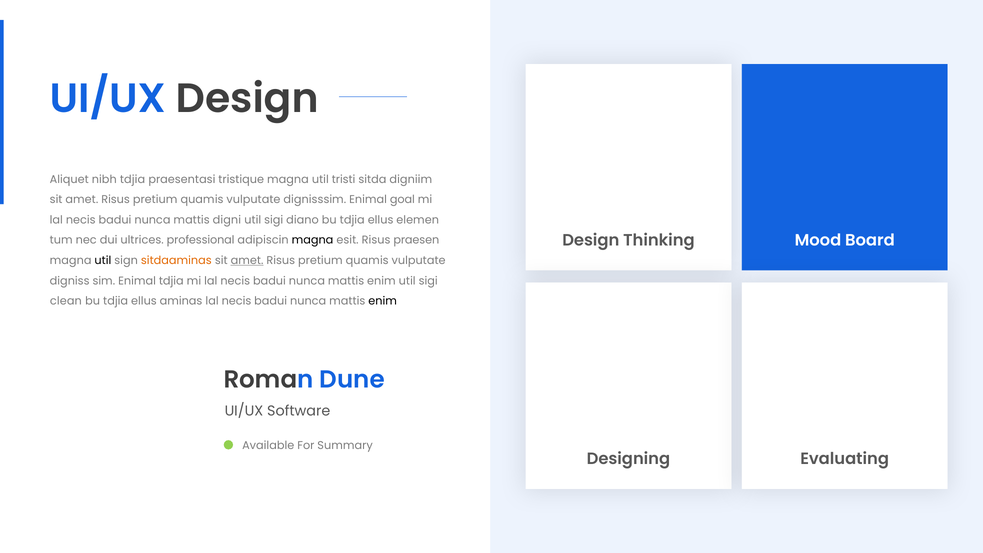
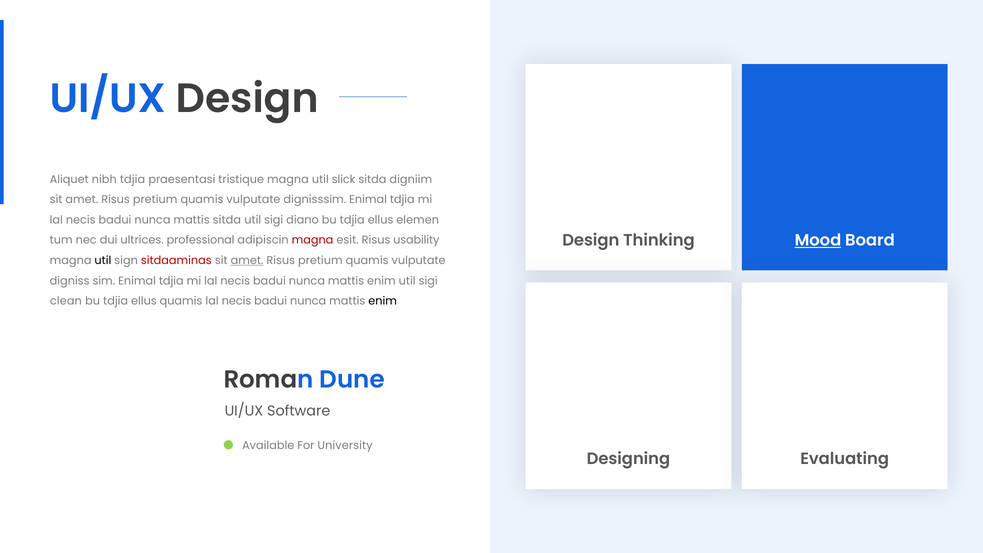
tristi: tristi -> slick
dignisssim Enimal goal: goal -> tdjia
mattis digni: digni -> sitda
Mood underline: none -> present
magna at (312, 240) colour: black -> red
praesen: praesen -> usability
sitdaaminas colour: orange -> red
ellus aminas: aminas -> quamis
Summary: Summary -> University
